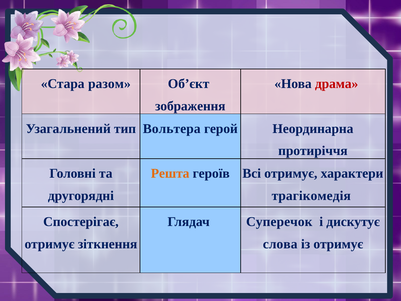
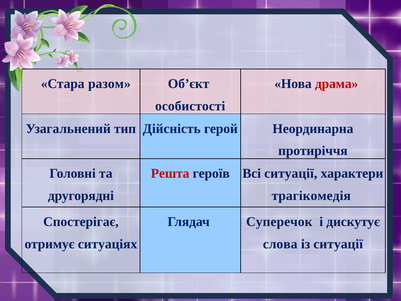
зображення: зображення -> особистості
Вольтера: Вольтера -> Дійсність
Решта colour: orange -> red
Всі отримує: отримує -> ситуації
зіткнення: зіткнення -> ситуаціях
із отримує: отримує -> ситуації
